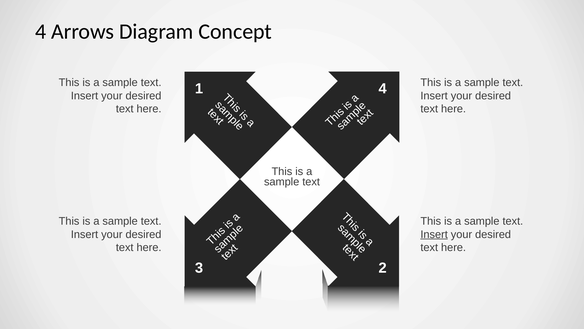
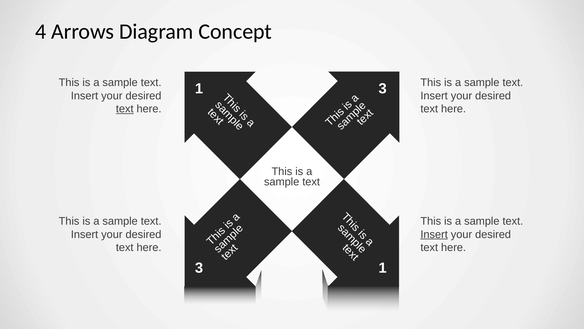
1 4: 4 -> 3
text at (125, 109) underline: none -> present
3 2: 2 -> 1
